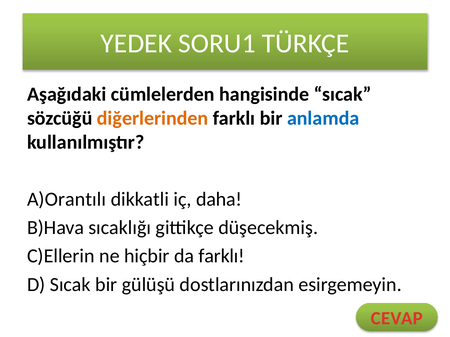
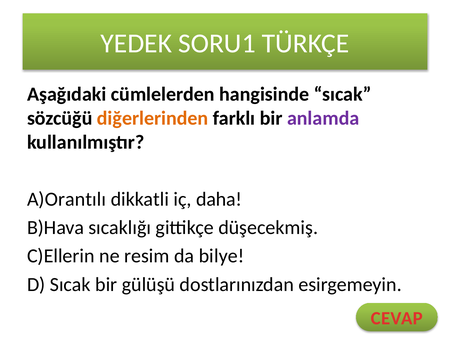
anlamda colour: blue -> purple
hiçbir: hiçbir -> resim
da farklı: farklı -> bilye
